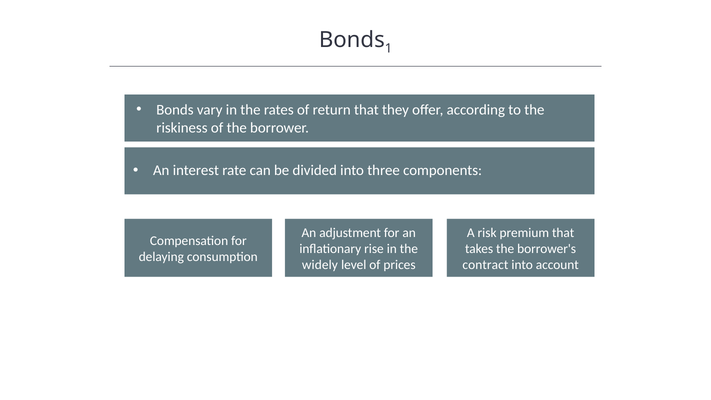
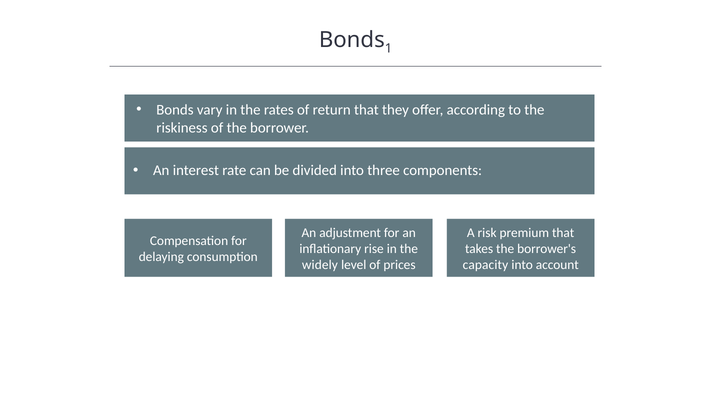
contract: contract -> capacity
